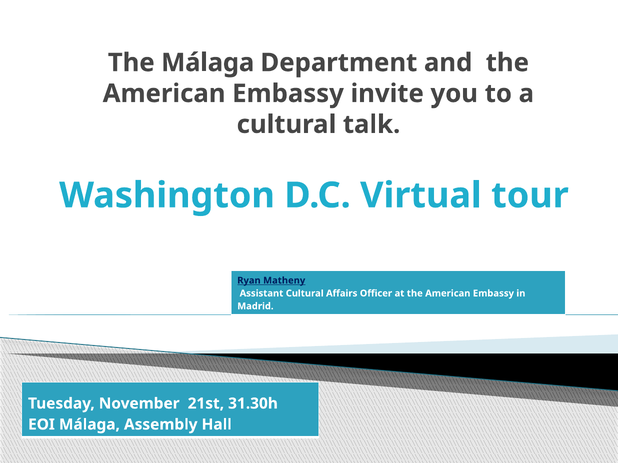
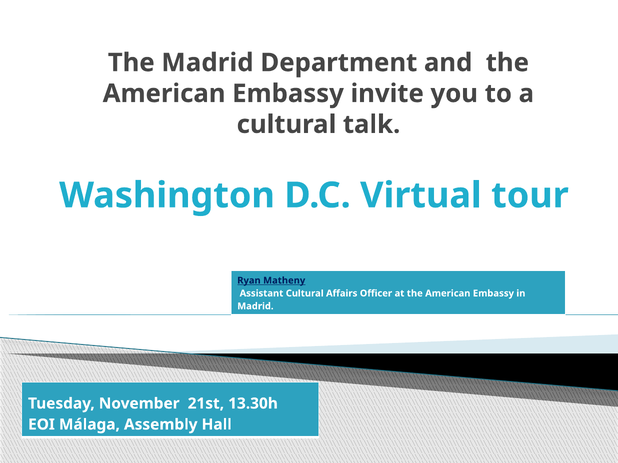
The Málaga: Málaga -> Madrid
31.30h: 31.30h -> 13.30h
